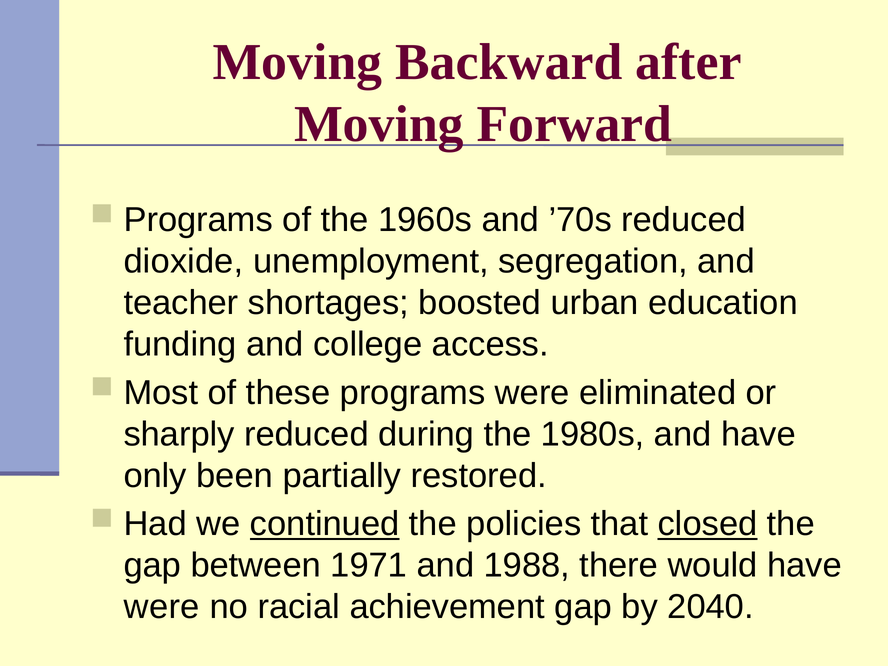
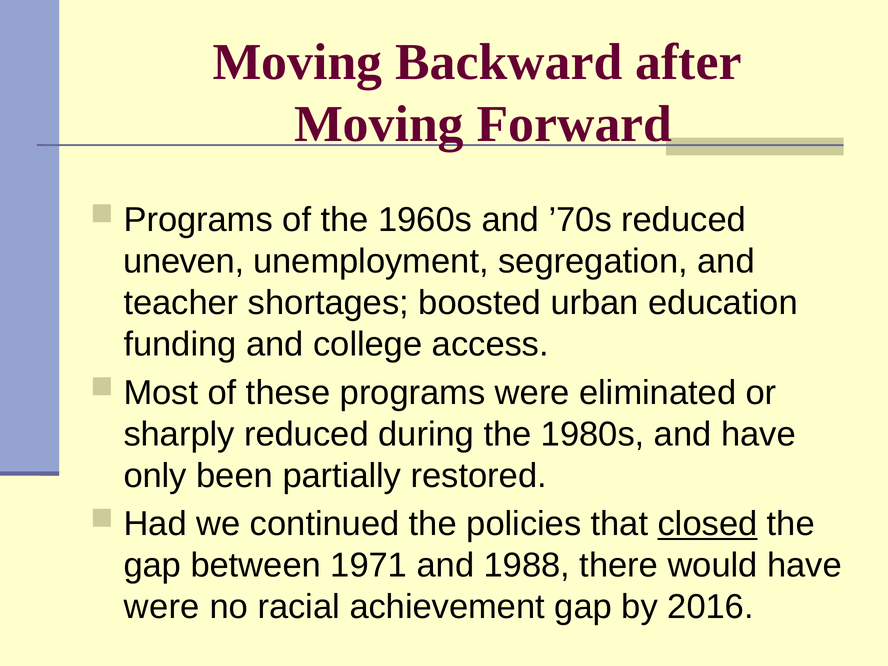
dioxide: dioxide -> uneven
continued underline: present -> none
2040: 2040 -> 2016
